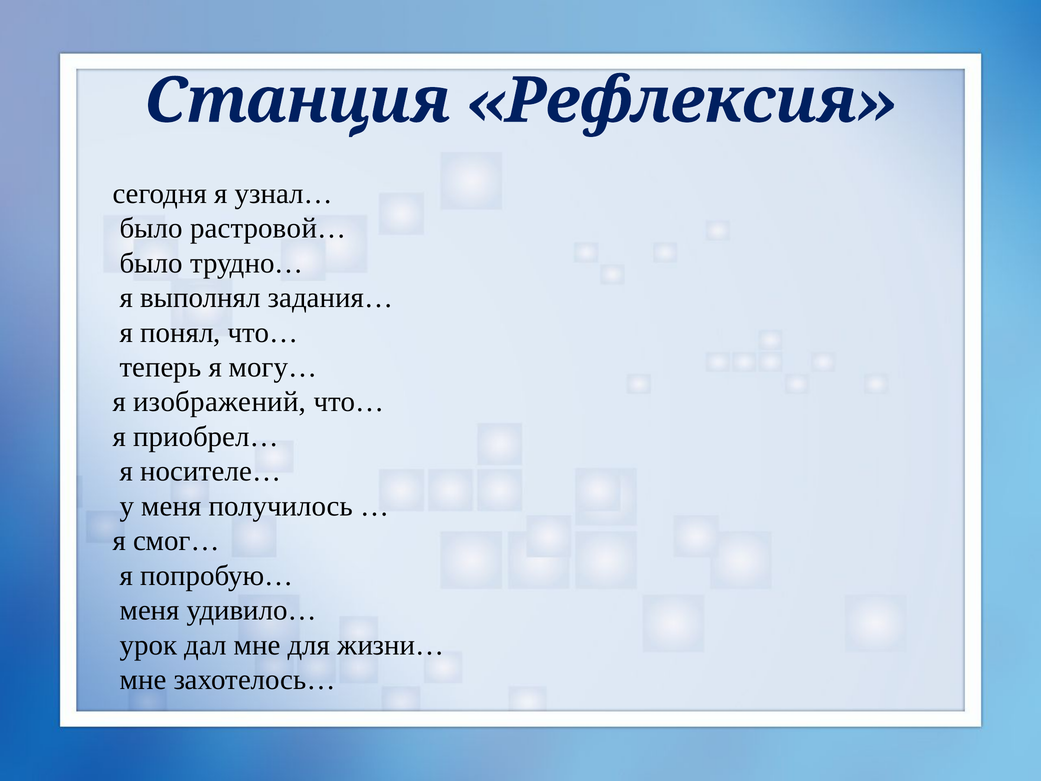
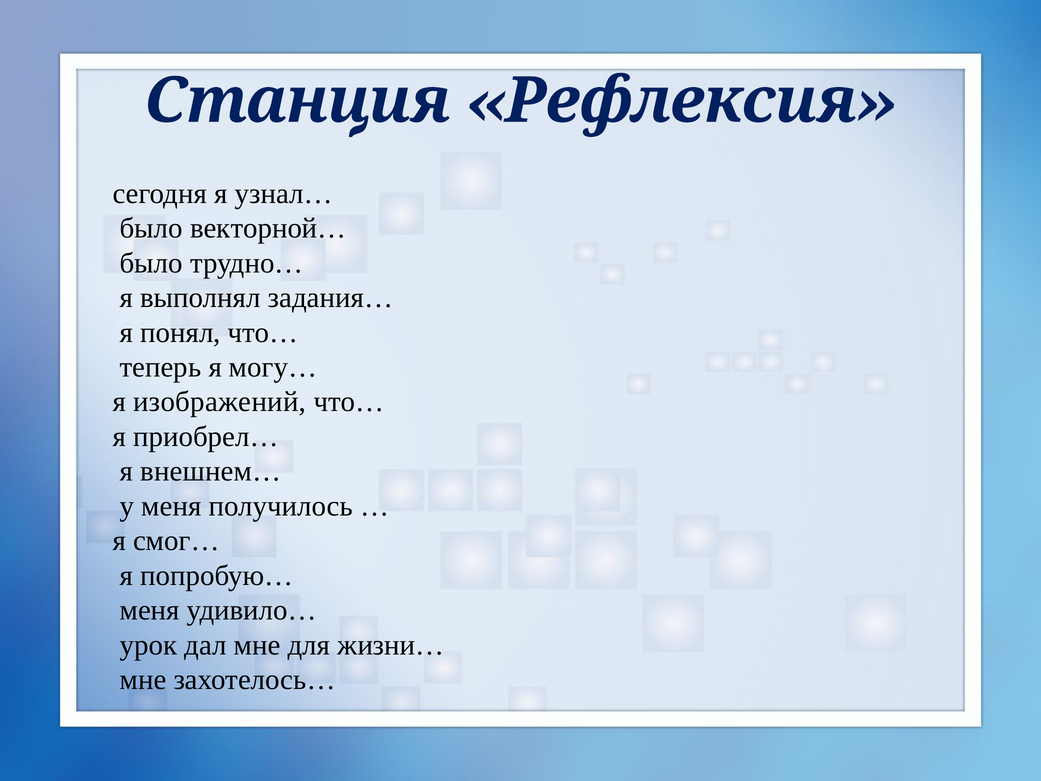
растровой…: растровой… -> векторной…
носителе…: носителе… -> внешнем…
